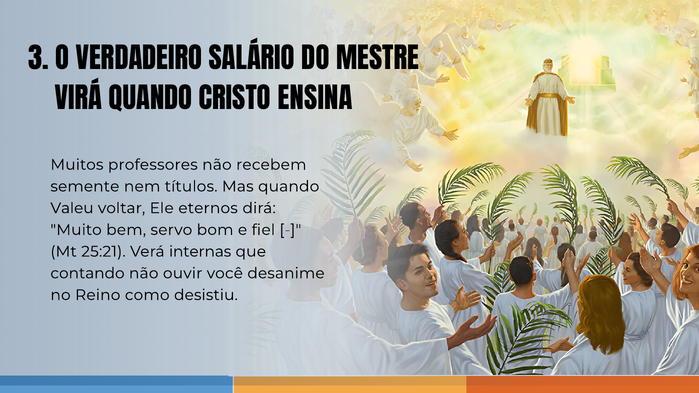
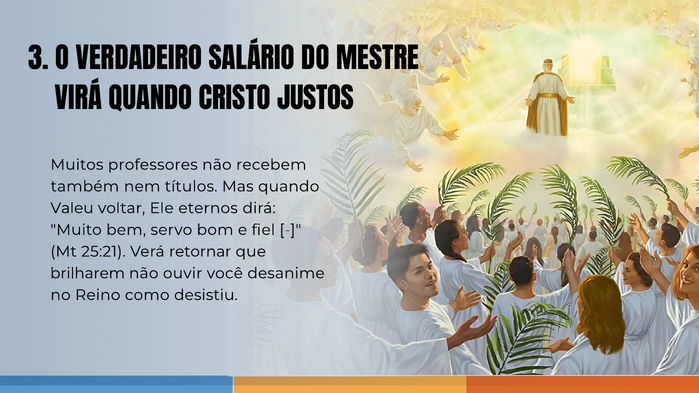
ENSINA: ENSINA -> JUSTOS
semente: semente -> também
internas: internas -> retornar
contando: contando -> brilharem
